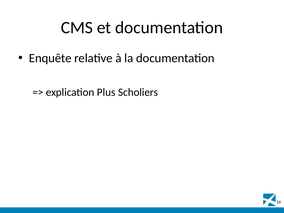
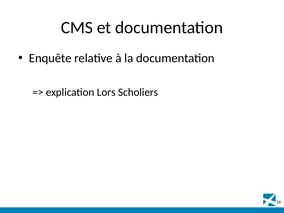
Plus: Plus -> Lors
